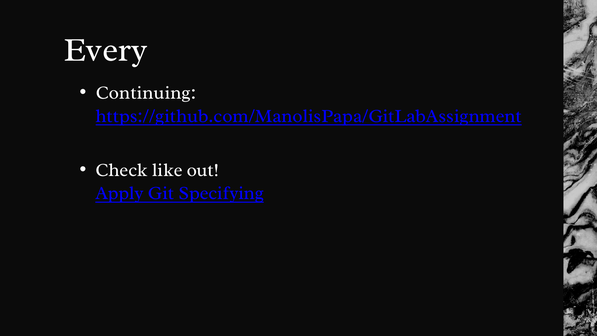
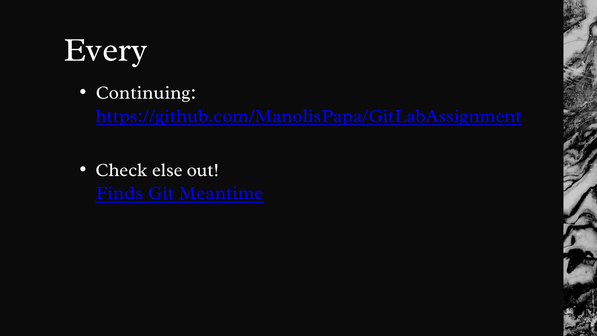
like: like -> else
Apply: Apply -> Finds
Specifying: Specifying -> Meantime
